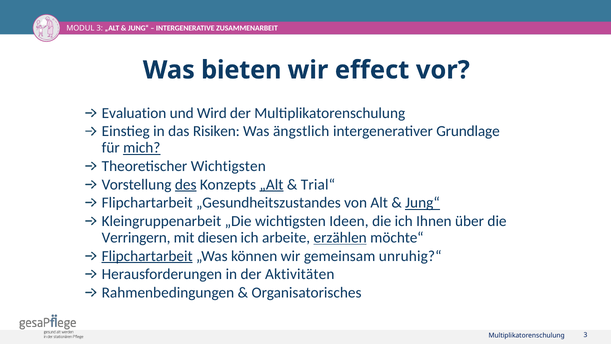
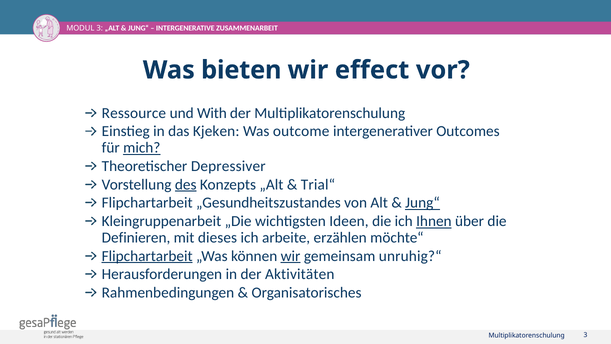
Evaluation: Evaluation -> Ressource
Wird: Wird -> With
Risiken: Risiken -> Kjeken
ängstlich: ängstlich -> outcome
Grundlage: Grundlage -> Outcomes
Theoretischer Wichtigsten: Wichtigsten -> Depressiver
„Alt at (271, 184) underline: present -> none
Ihnen underline: none -> present
Verringern: Verringern -> Definieren
diesen: diesen -> dieses
erzählen underline: present -> none
wir at (291, 256) underline: none -> present
